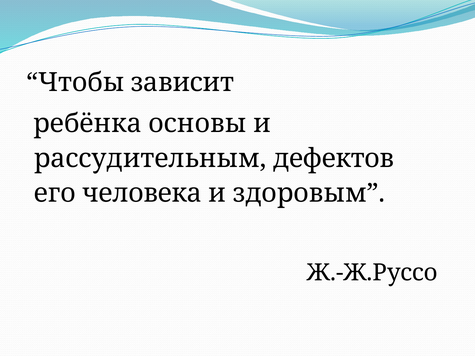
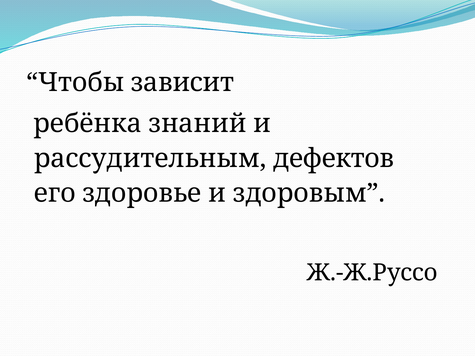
основы: основы -> знаний
человека: человека -> здоровье
